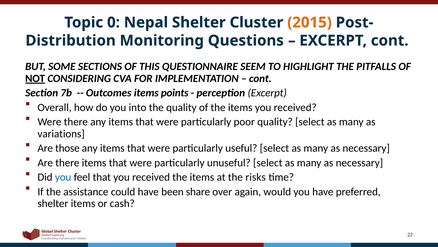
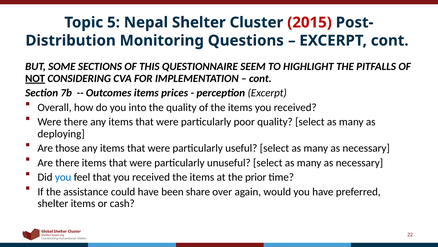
0: 0 -> 5
2015 colour: orange -> red
points: points -> prices
variations: variations -> deploying
risks: risks -> prior
